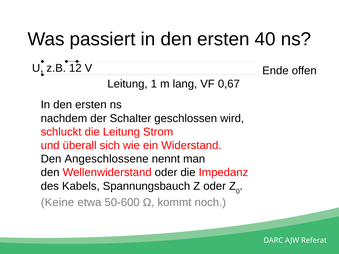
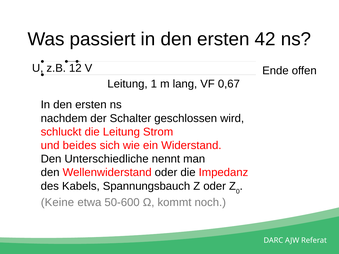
40: 40 -> 42
überall: überall -> beides
Angeschlossene: Angeschlossene -> Unterschiedliche
